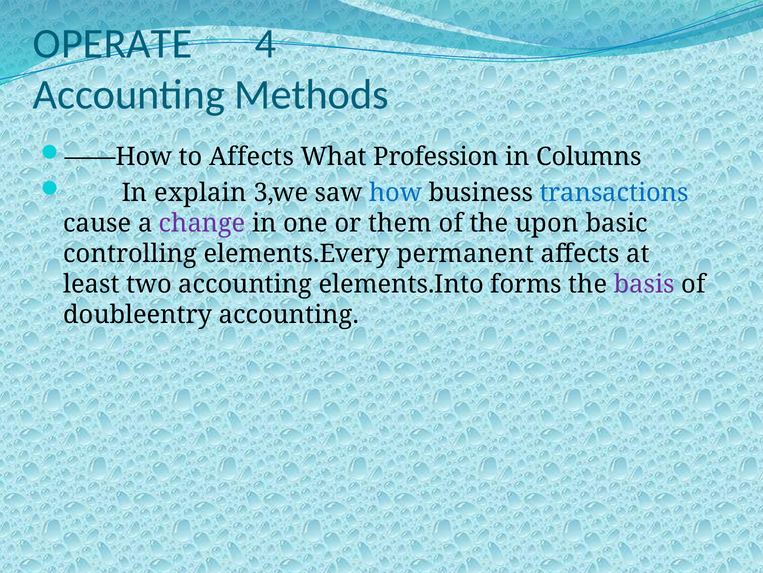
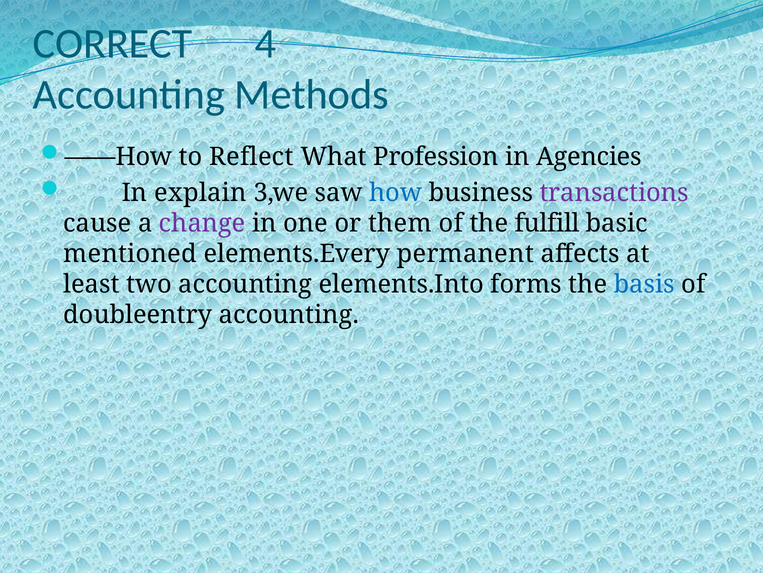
OPERATE: OPERATE -> CORRECT
to Affects: Affects -> Reflect
Columns: Columns -> Agencies
transactions colour: blue -> purple
upon: upon -> fulfill
controlling: controlling -> mentioned
basis colour: purple -> blue
